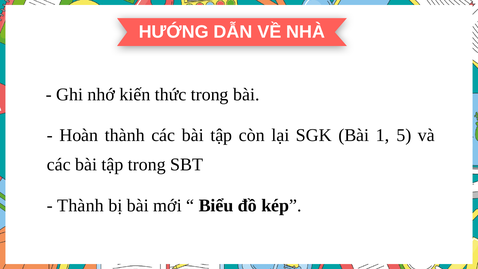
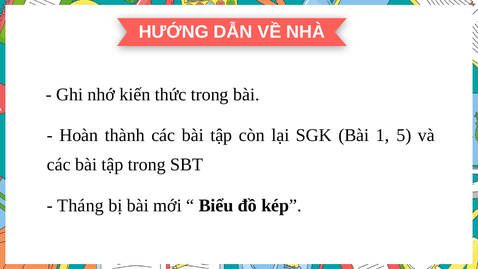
Thành at (81, 205): Thành -> Tháng
